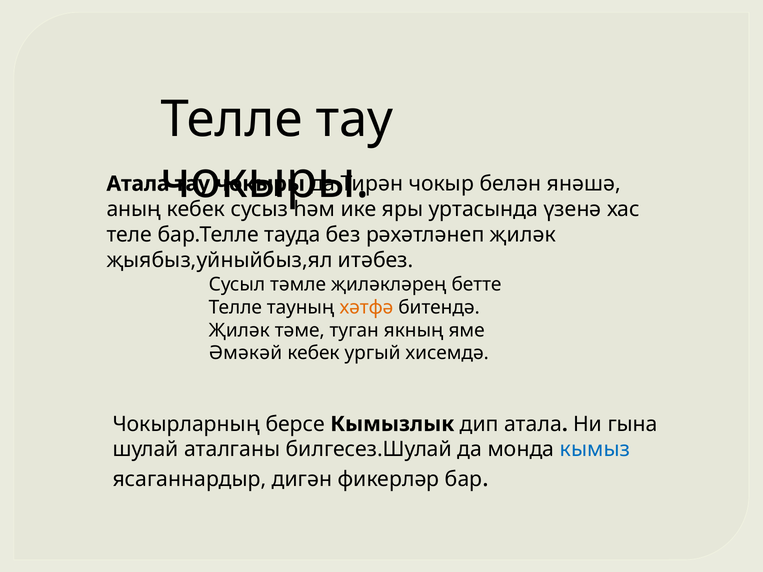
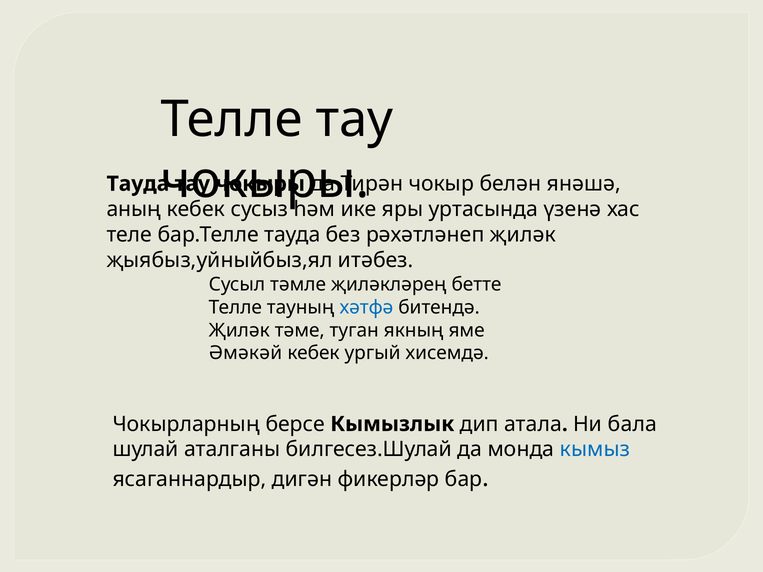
Атала at (138, 184): Атала -> Тауда
хәтфә colour: orange -> blue
гына: гына -> бала
